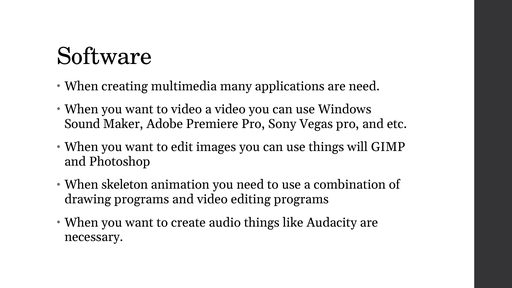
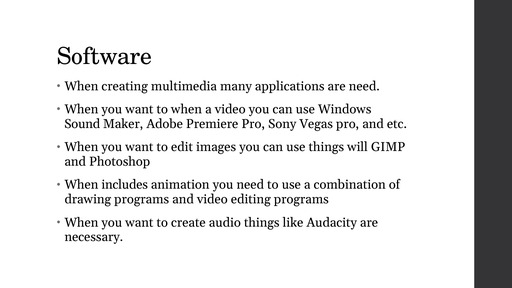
to video: video -> when
skeleton: skeleton -> includes
